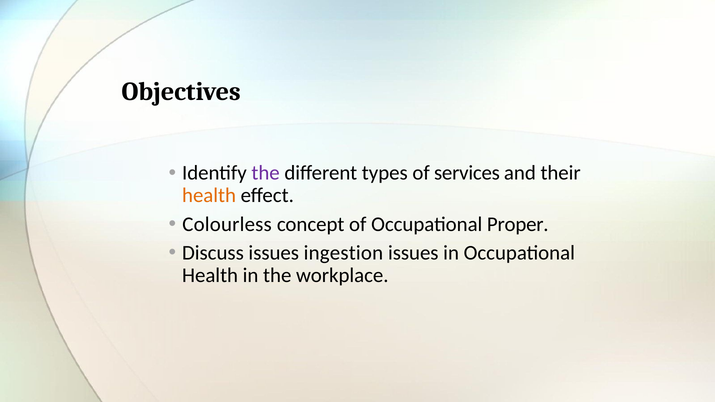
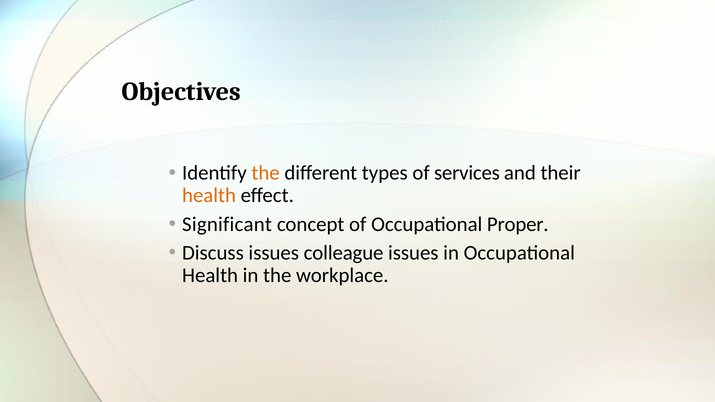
the at (266, 173) colour: purple -> orange
Colourless: Colourless -> Significant
ingestion: ingestion -> colleague
